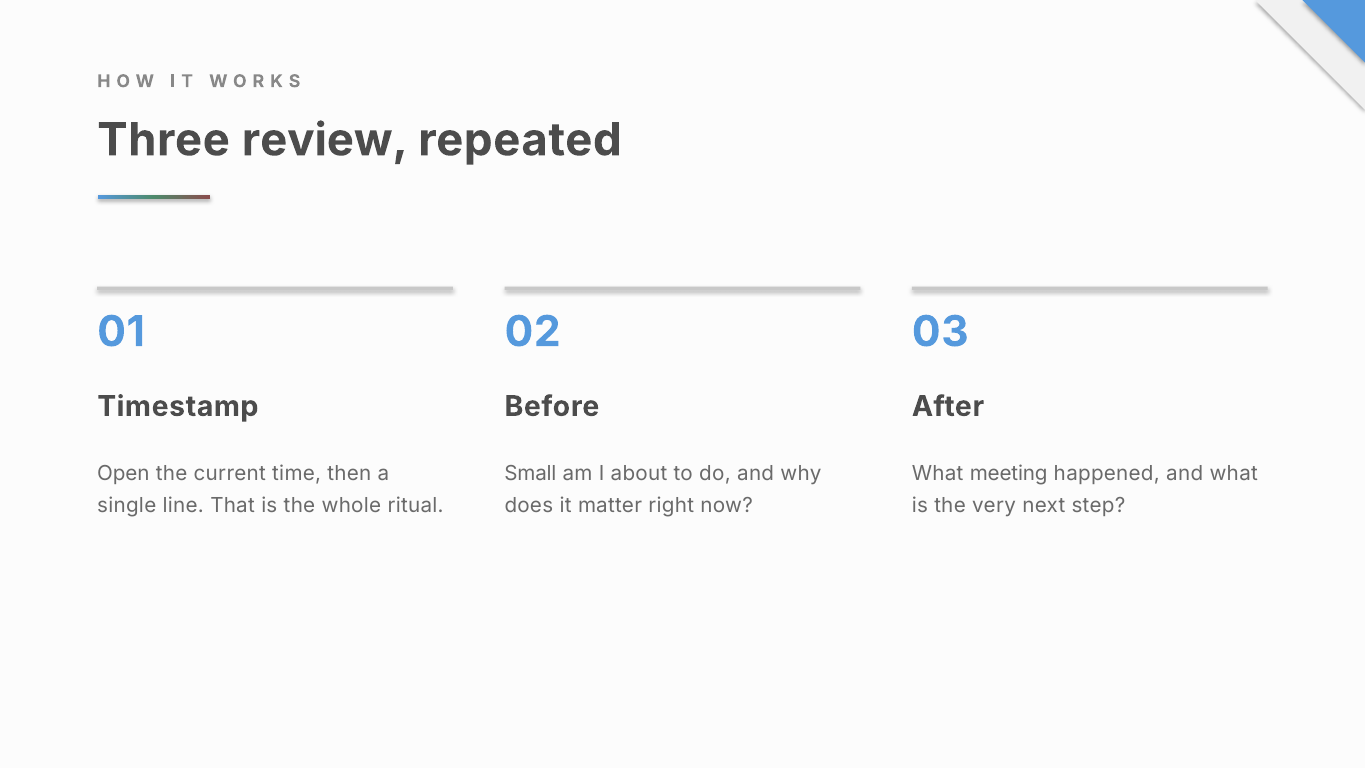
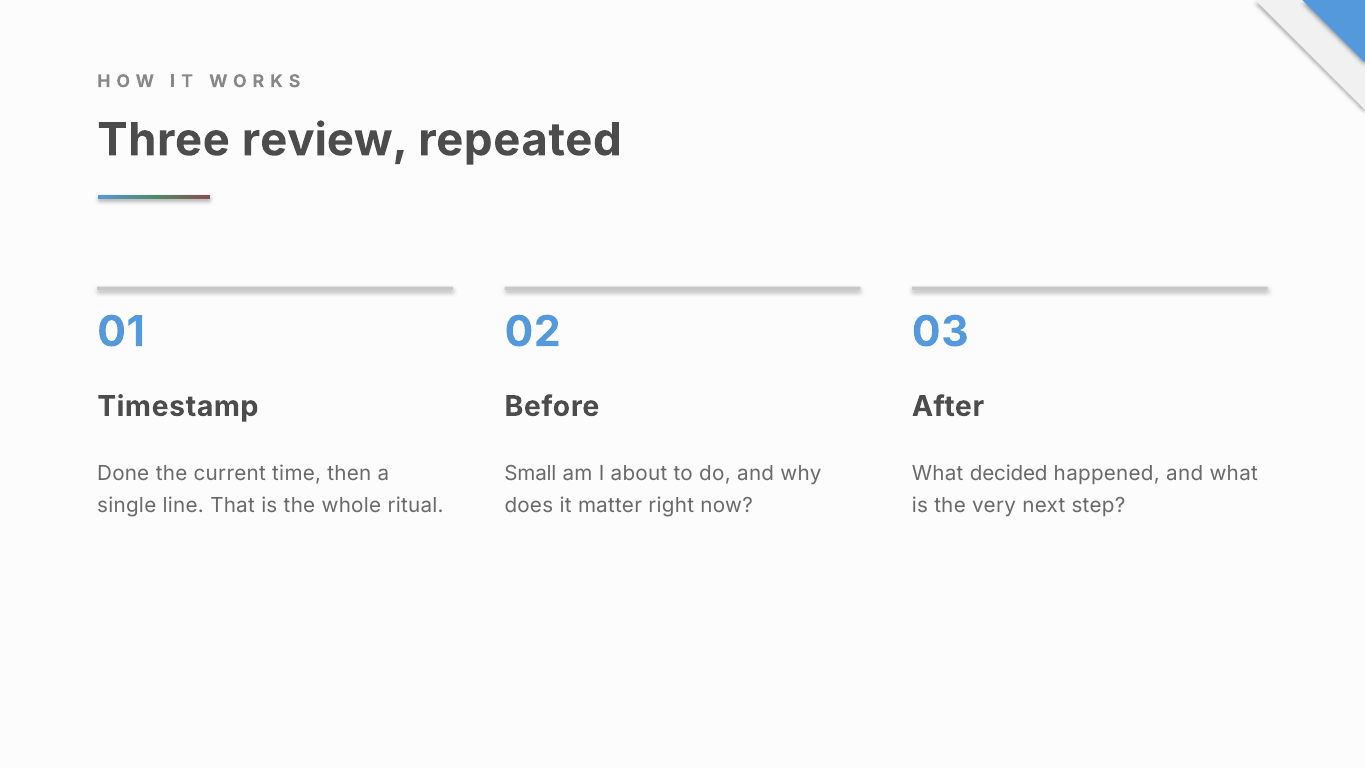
Open: Open -> Done
meeting: meeting -> decided
